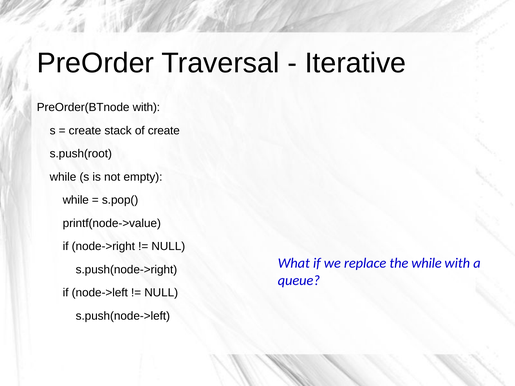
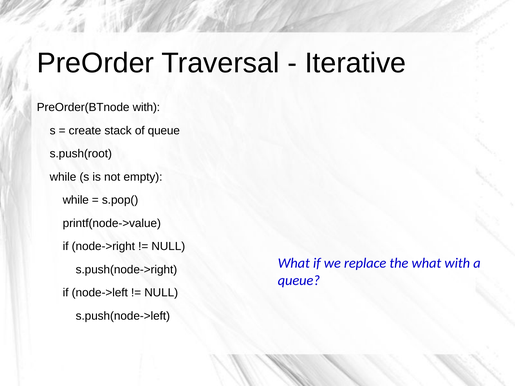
of create: create -> queue
the while: while -> what
